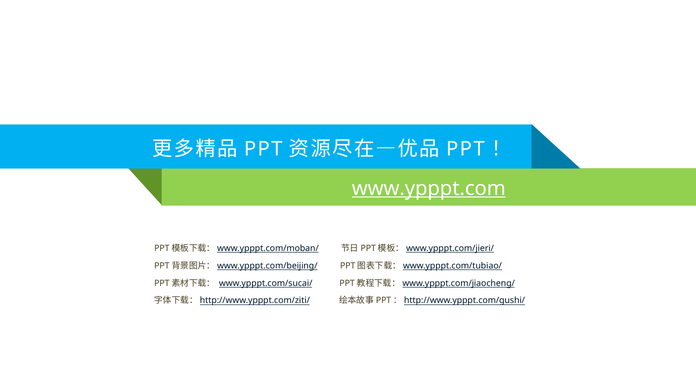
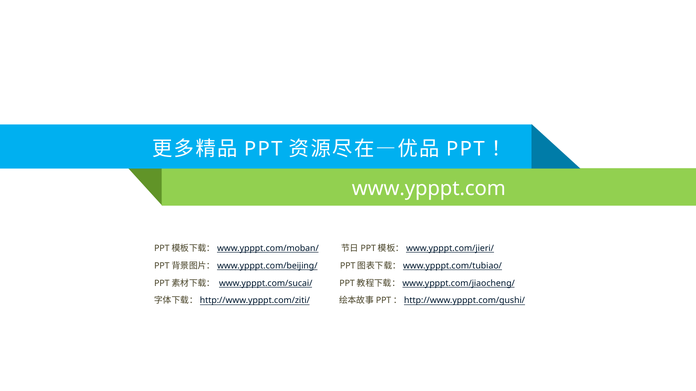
www.ypppt.com underline: present -> none
